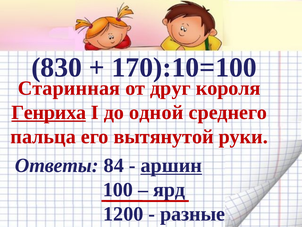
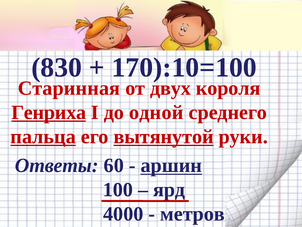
друг: друг -> двух
пальца underline: none -> present
вытянутой underline: none -> present
84: 84 -> 60
1200: 1200 -> 4000
разные: разные -> метров
